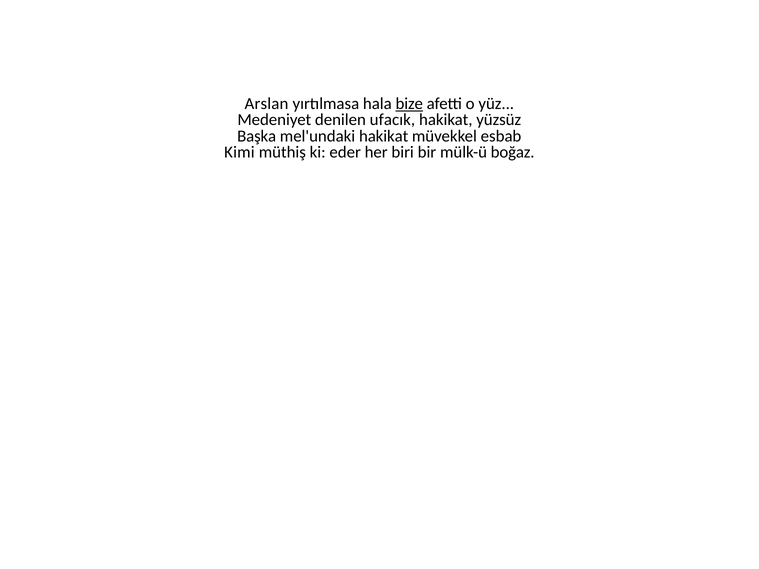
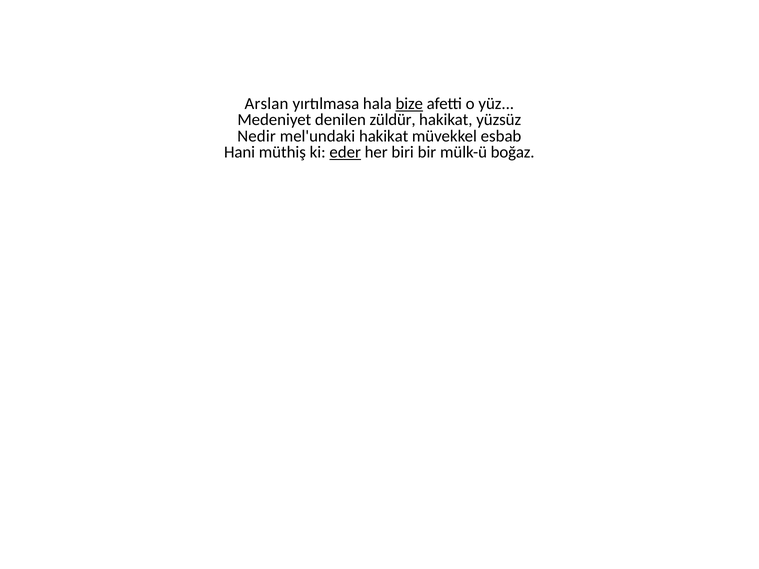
ufacık: ufacık -> züldür
Başka: Başka -> Nedir
Kimi: Kimi -> Hani
eder underline: none -> present
